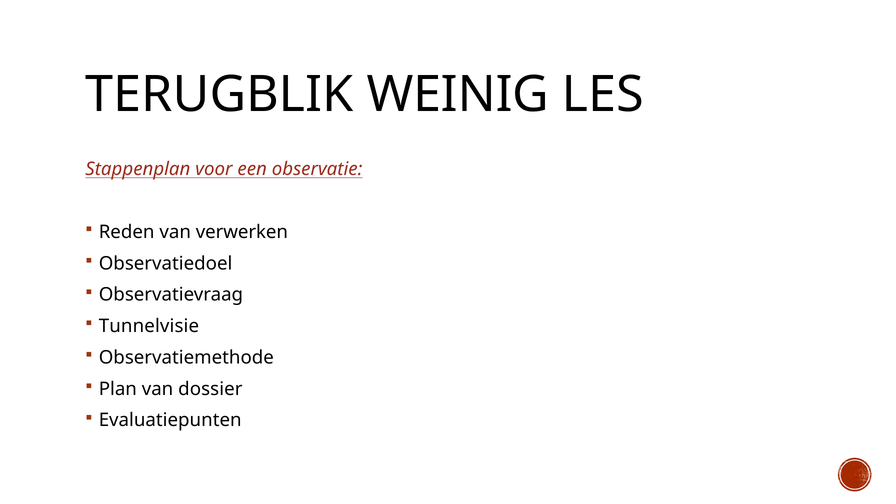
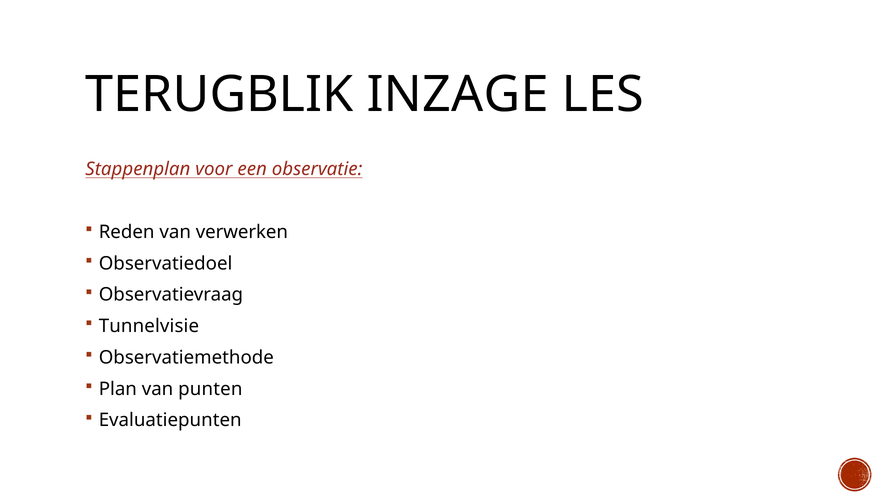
WEINIG: WEINIG -> INZAGE
dossier: dossier -> punten
